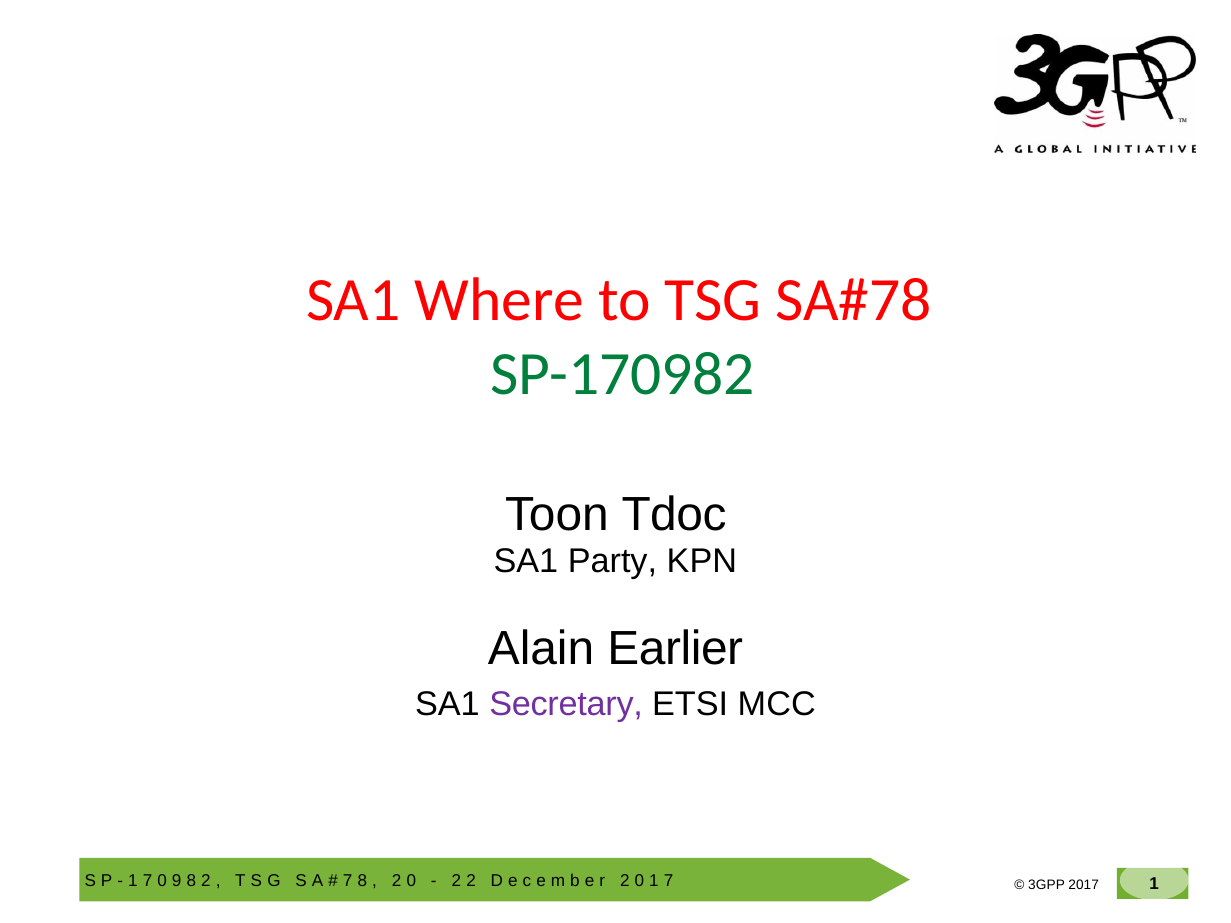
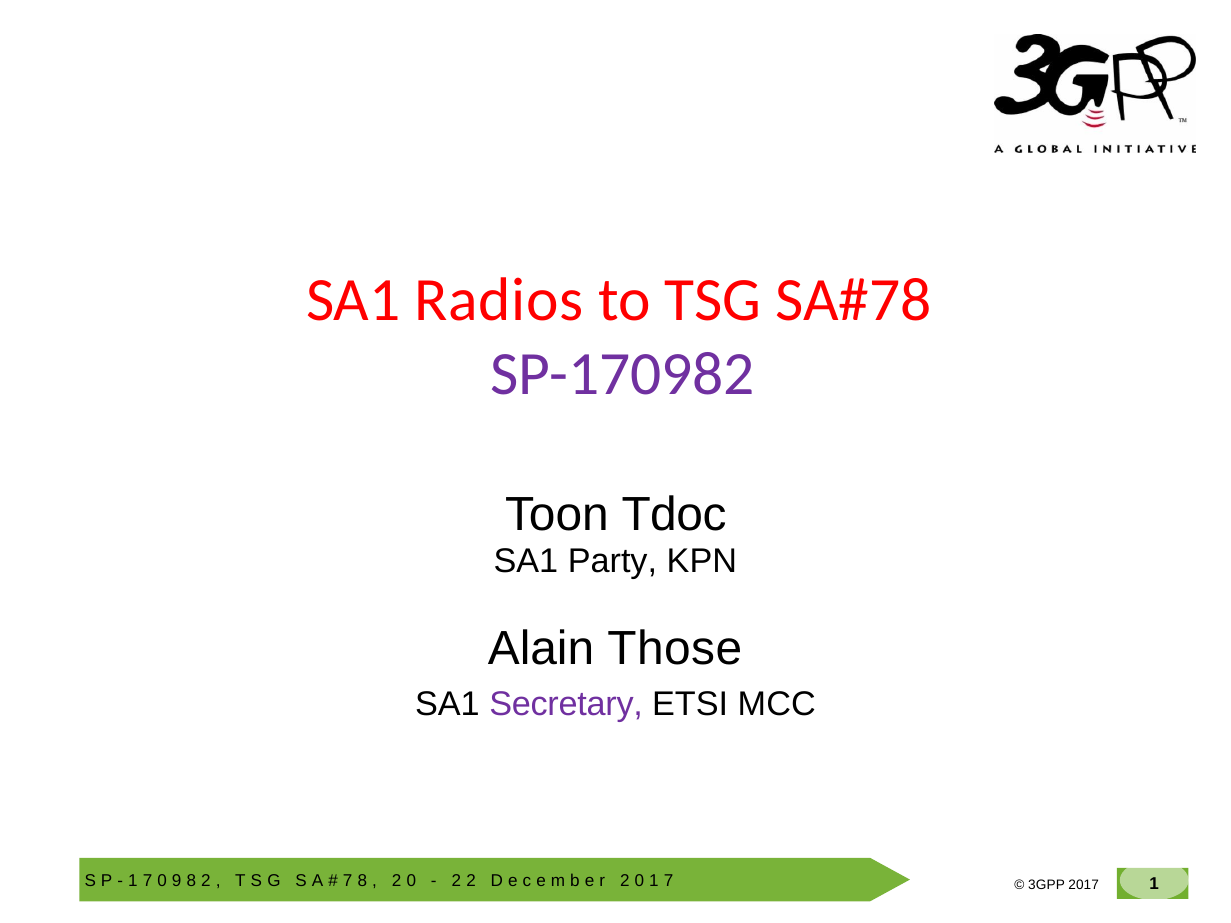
Where: Where -> Radios
SP-170982 colour: green -> purple
Earlier: Earlier -> Those
